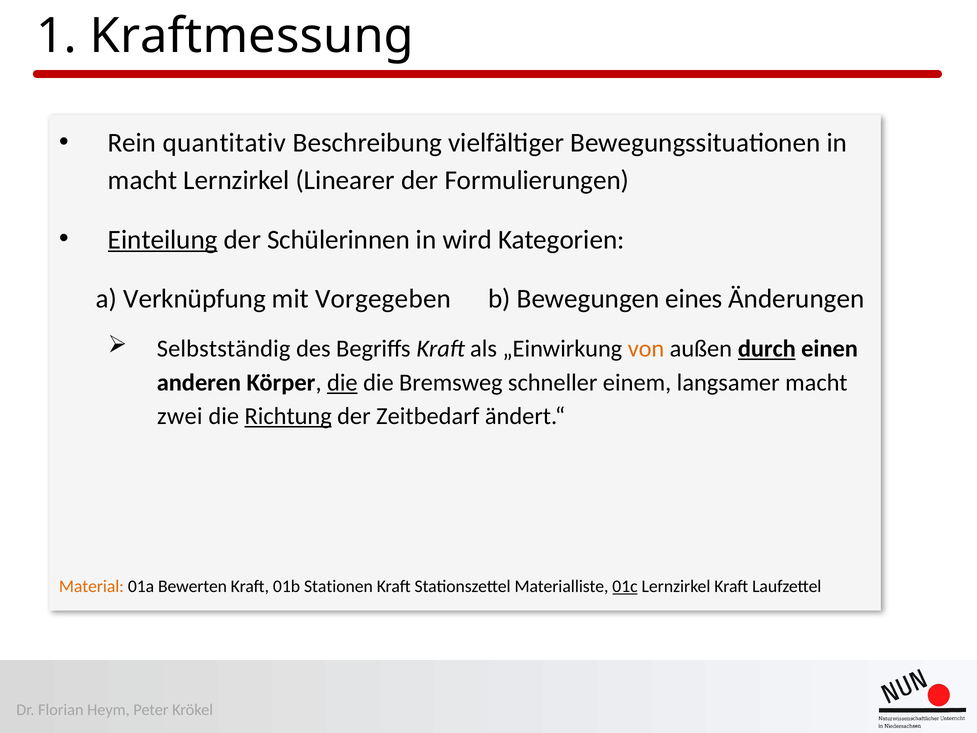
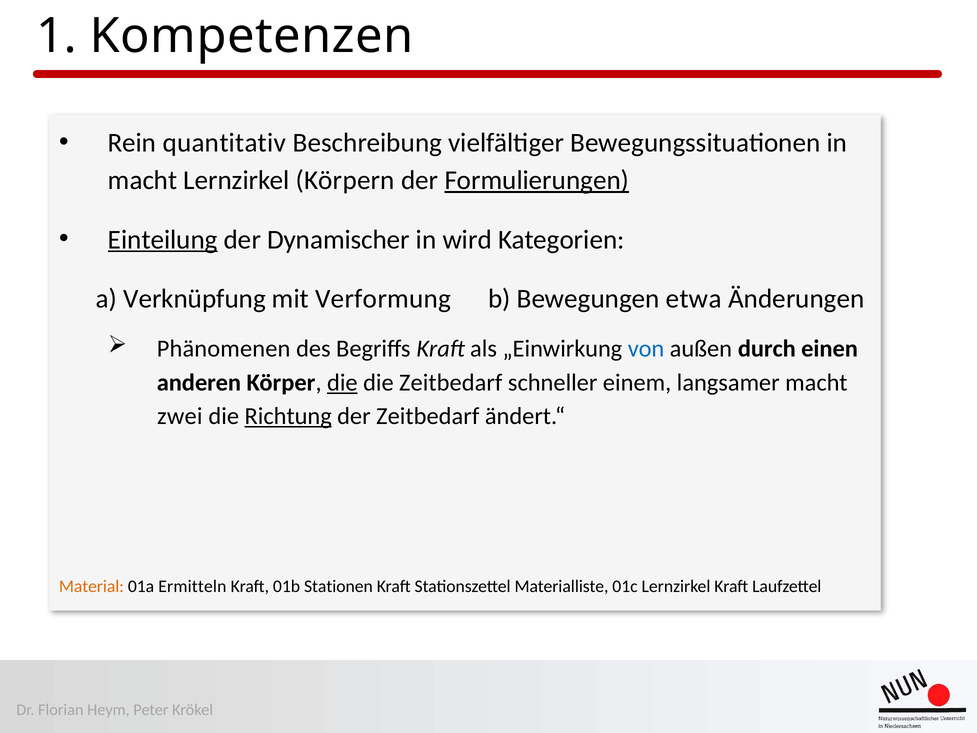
Kraftmessung: Kraftmessung -> Kompetenzen
Linearer: Linearer -> Körpern
Formulierungen underline: none -> present
Schülerinnen: Schülerinnen -> Dynamischer
Vorgegeben: Vorgegeben -> Verformung
eines: eines -> etwa
Selbstständig: Selbstständig -> Phänomenen
von colour: orange -> blue
durch underline: present -> none
die Bremsweg: Bremsweg -> Zeitbedarf
Bewerten: Bewerten -> Ermitteln
01c underline: present -> none
